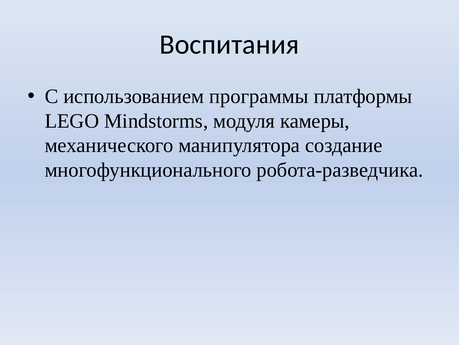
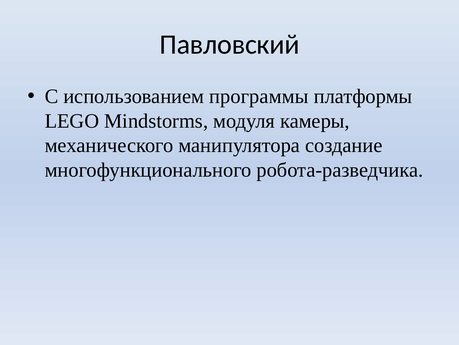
Воспитания: Воспитания -> Павловский
